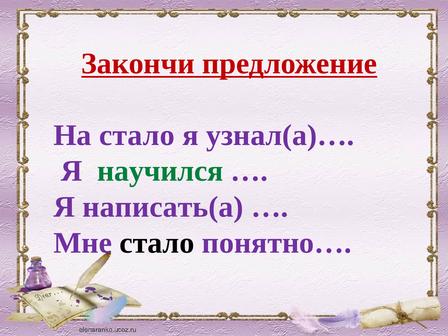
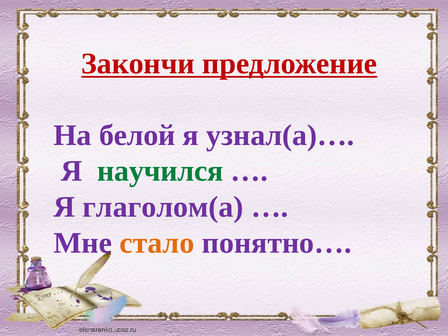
На стало: стало -> белой
написать(а: написать(а -> глаголом(а
стало at (157, 243) colour: black -> orange
